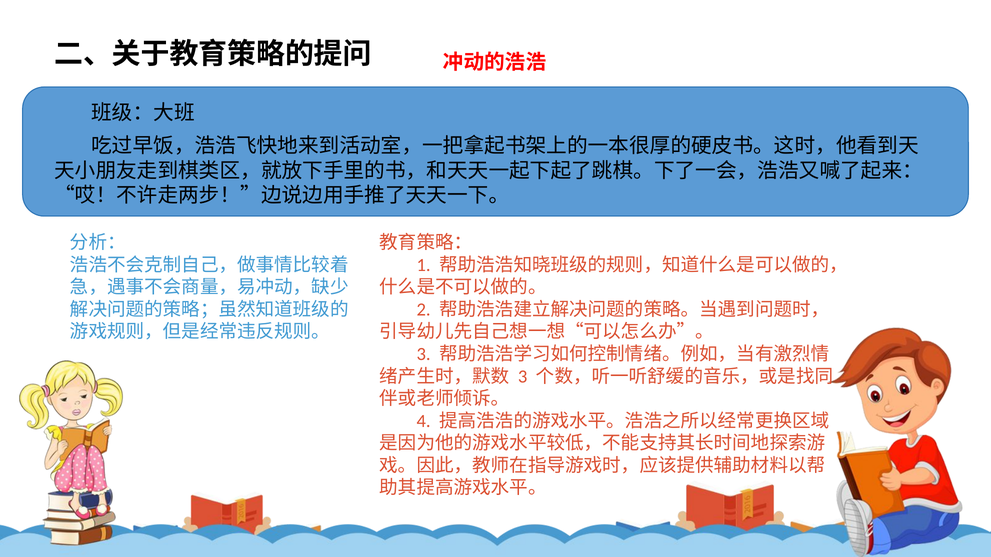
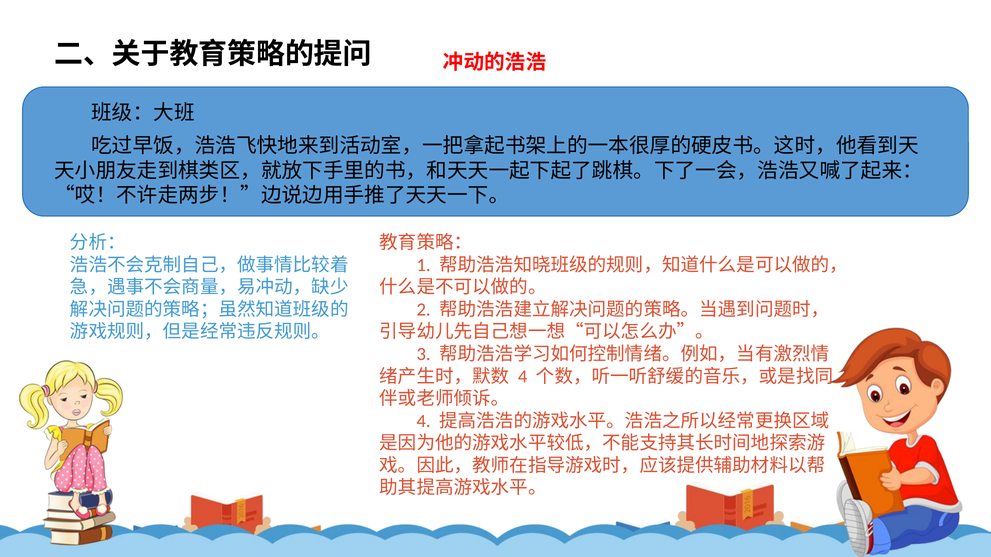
3 at (523, 377): 3 -> 4
